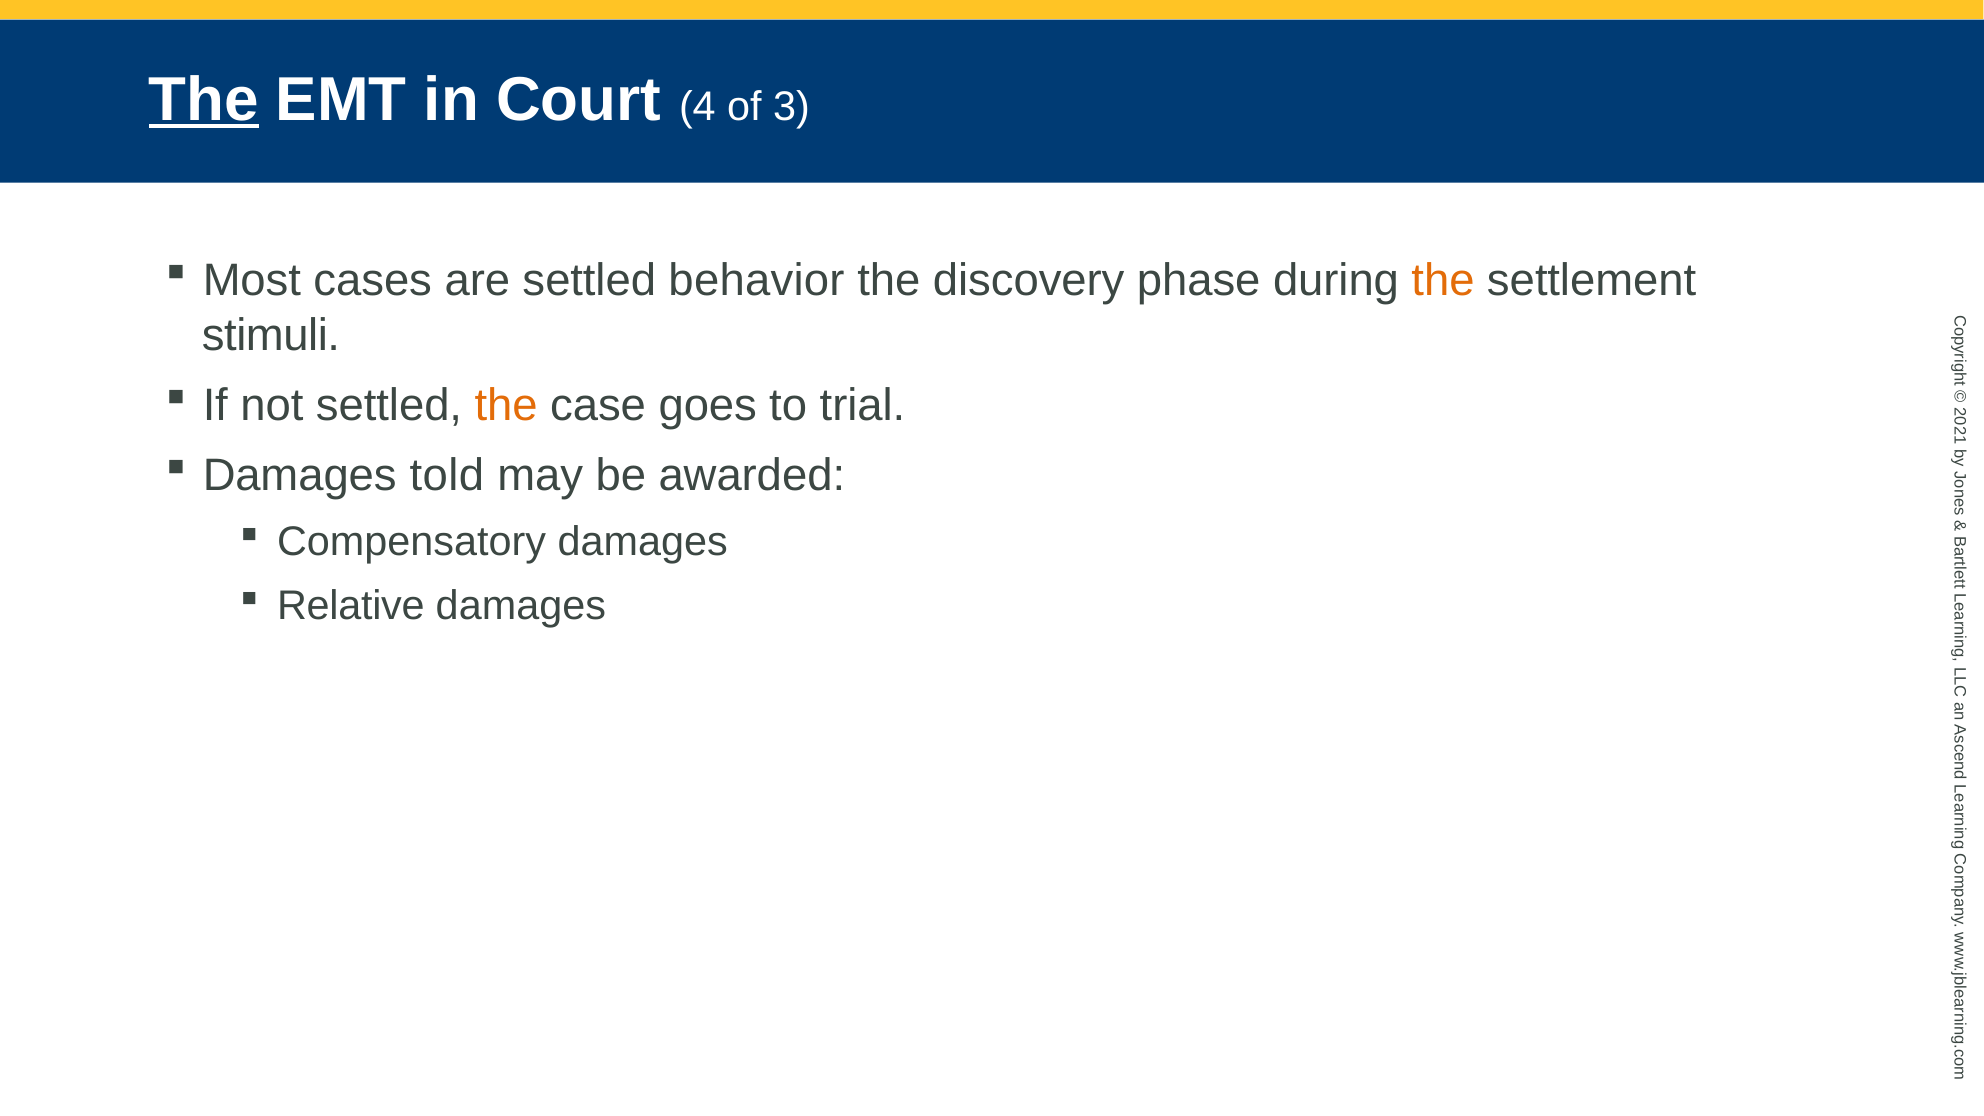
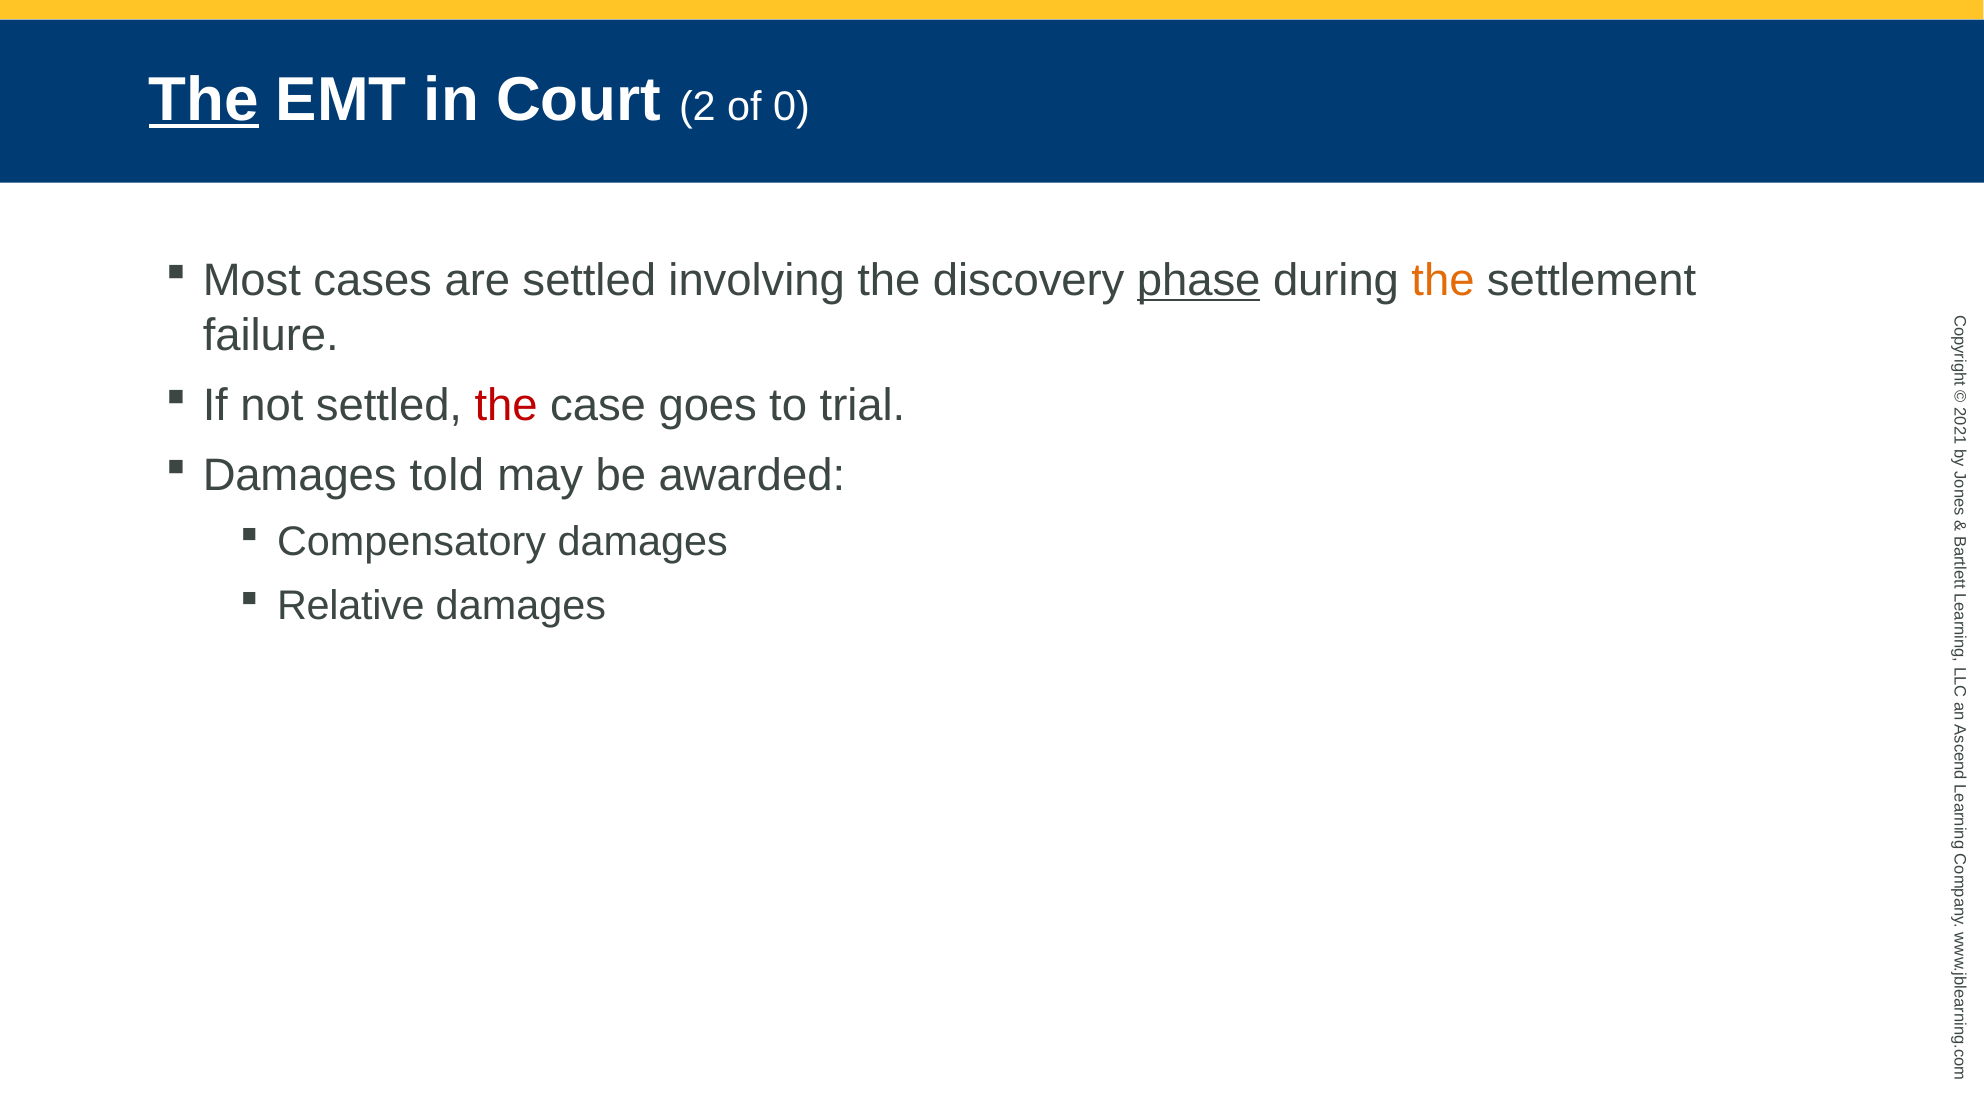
Court 4: 4 -> 2
of 3: 3 -> 0
behavior: behavior -> involving
phase underline: none -> present
stimuli: stimuli -> failure
the at (506, 406) colour: orange -> red
